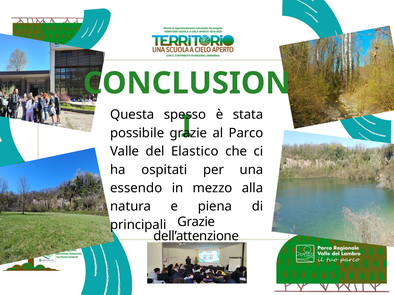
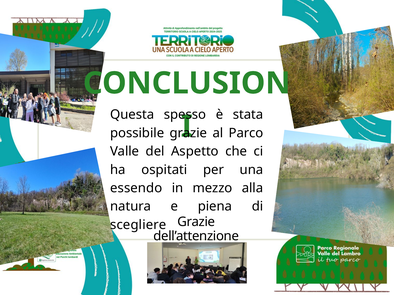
Elastico: Elastico -> Aspetto
principali: principali -> scegliere
